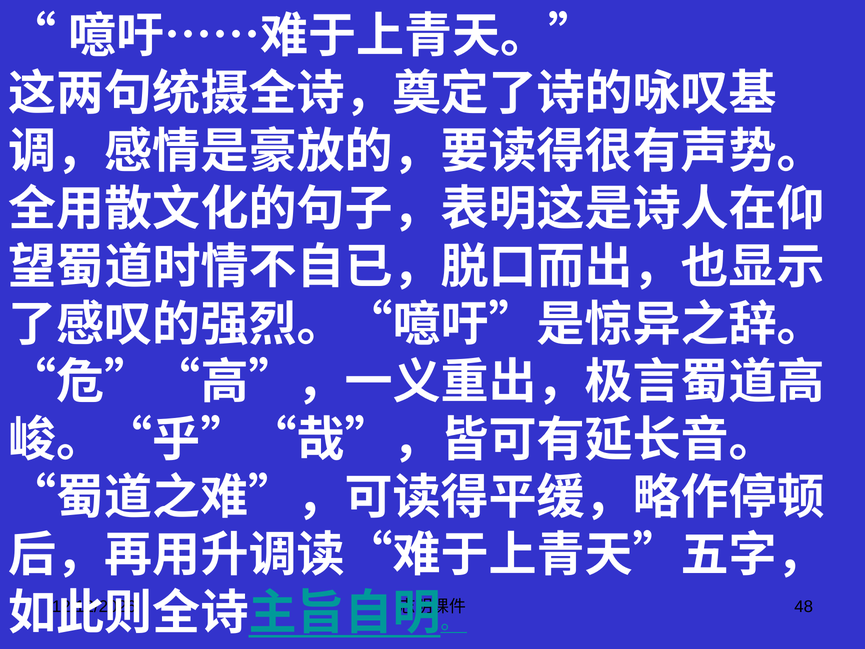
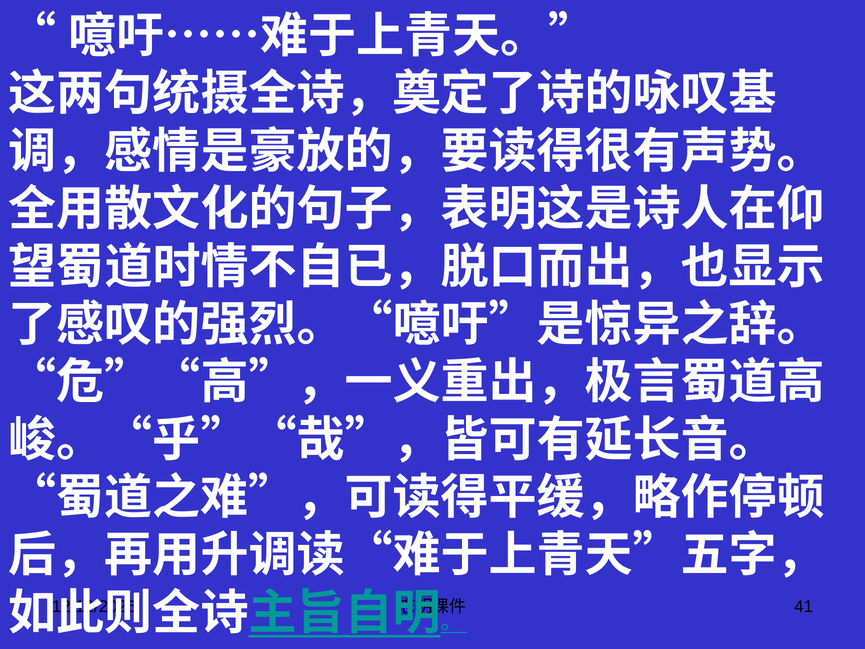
48: 48 -> 41
